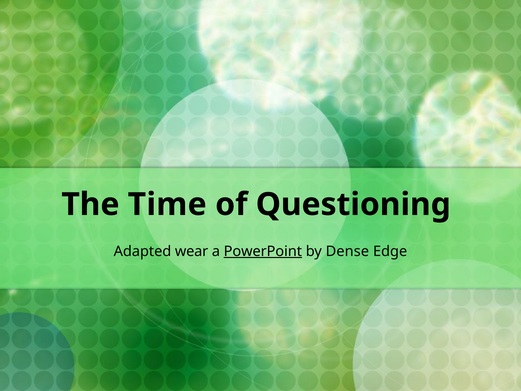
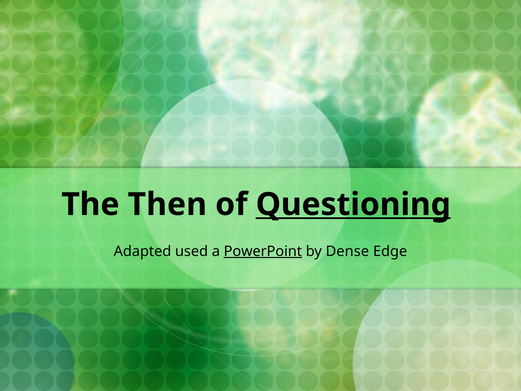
Time: Time -> Then
Questioning underline: none -> present
wear: wear -> used
